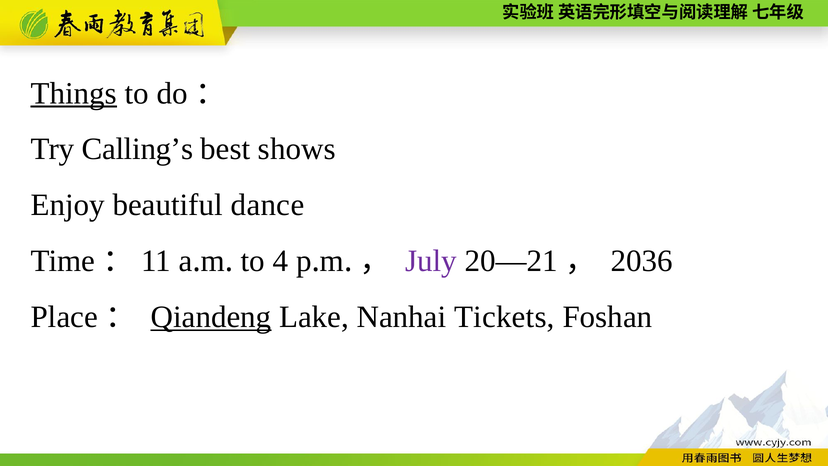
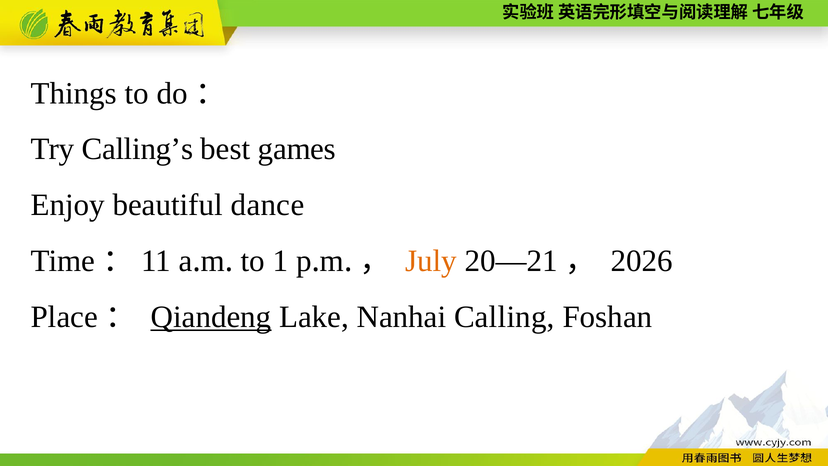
Things underline: present -> none
shows: shows -> games
4: 4 -> 1
July colour: purple -> orange
2036: 2036 -> 2026
Tickets: Tickets -> Calling
